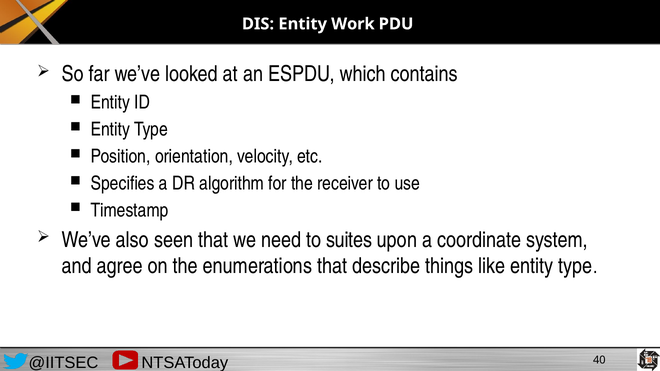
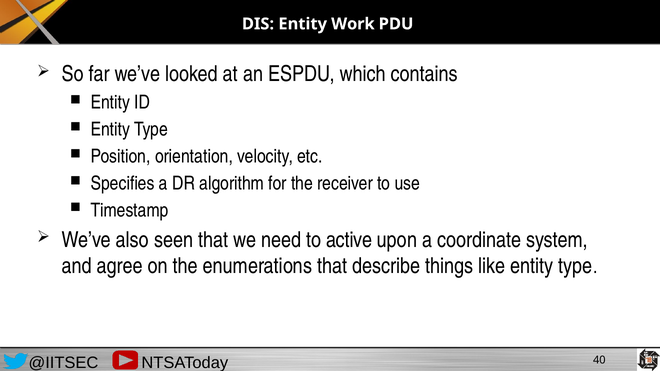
suites: suites -> active
